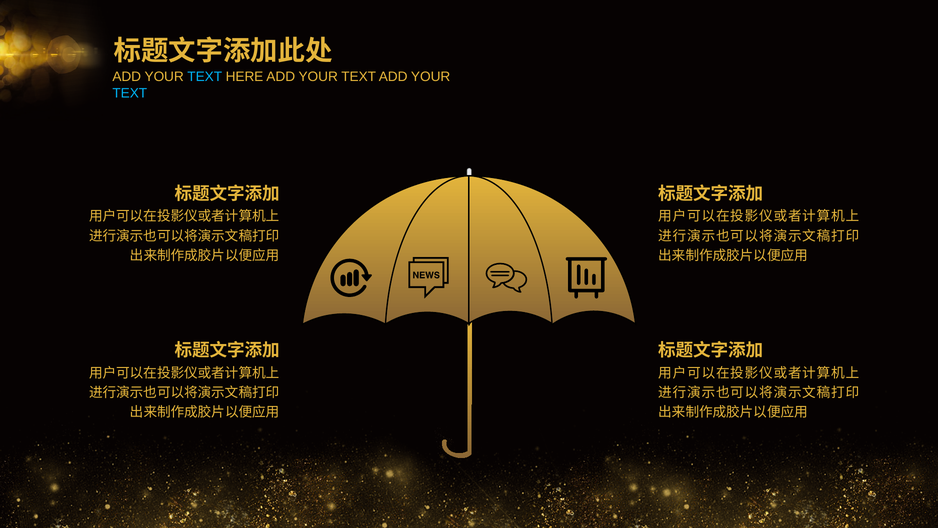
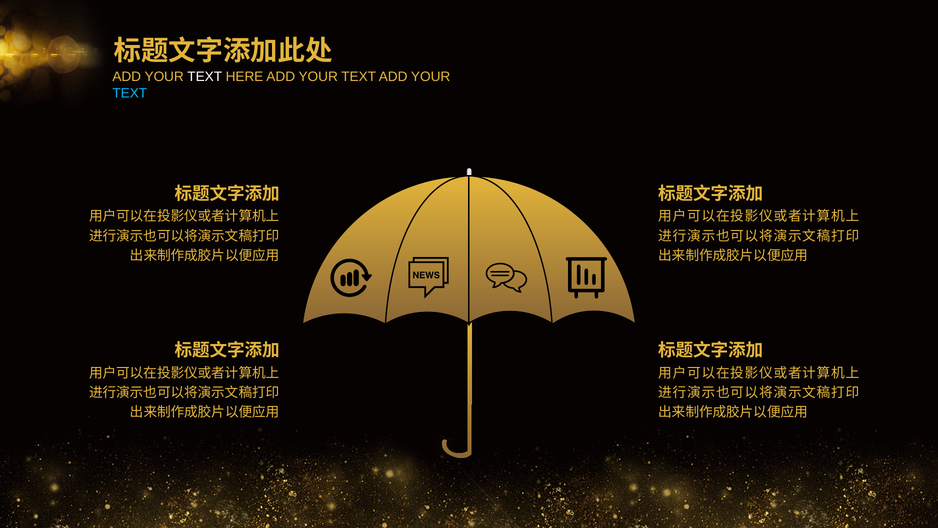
TEXT at (205, 77) colour: light blue -> white
